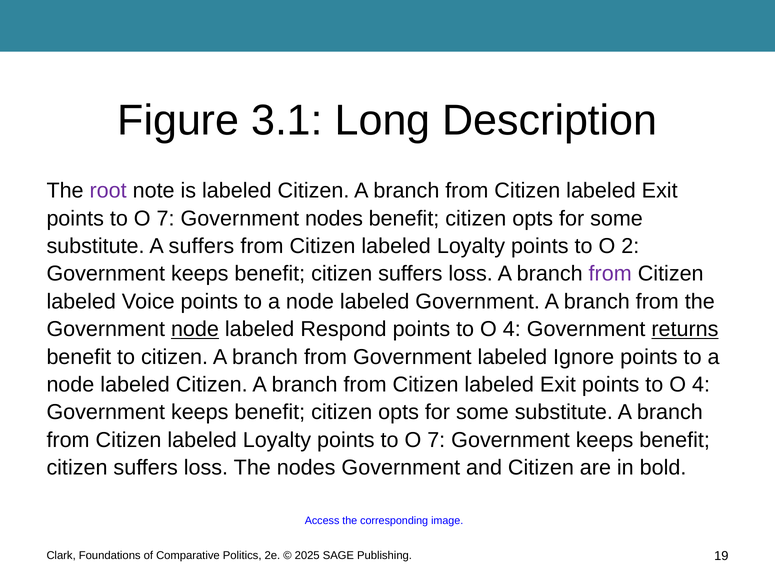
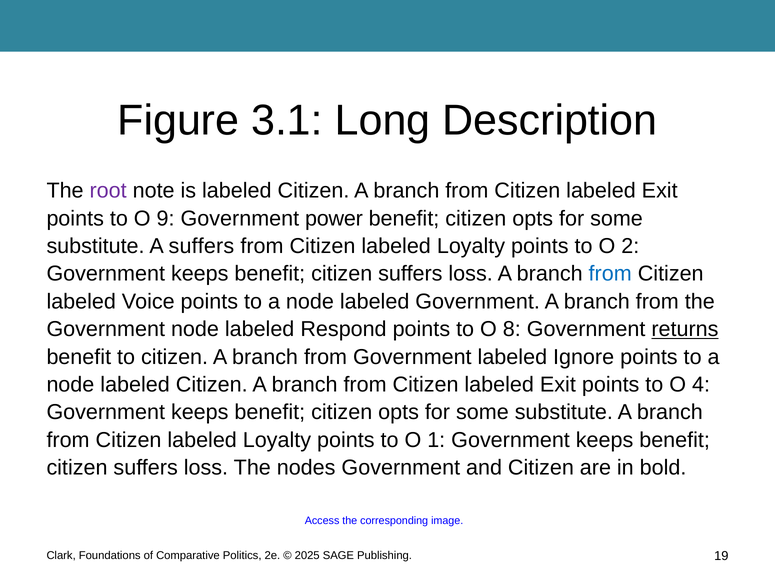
7 at (166, 218): 7 -> 9
Government nodes: nodes -> power
from at (610, 274) colour: purple -> blue
node at (195, 329) underline: present -> none
4 at (512, 329): 4 -> 8
7 at (436, 439): 7 -> 1
